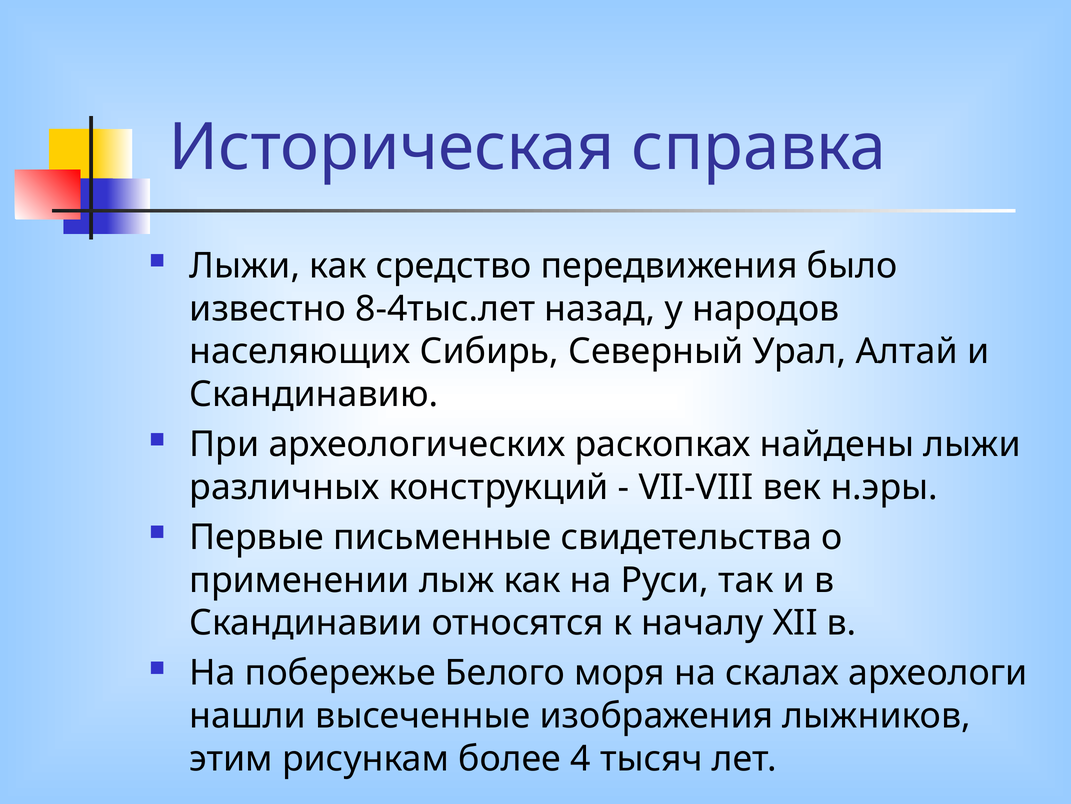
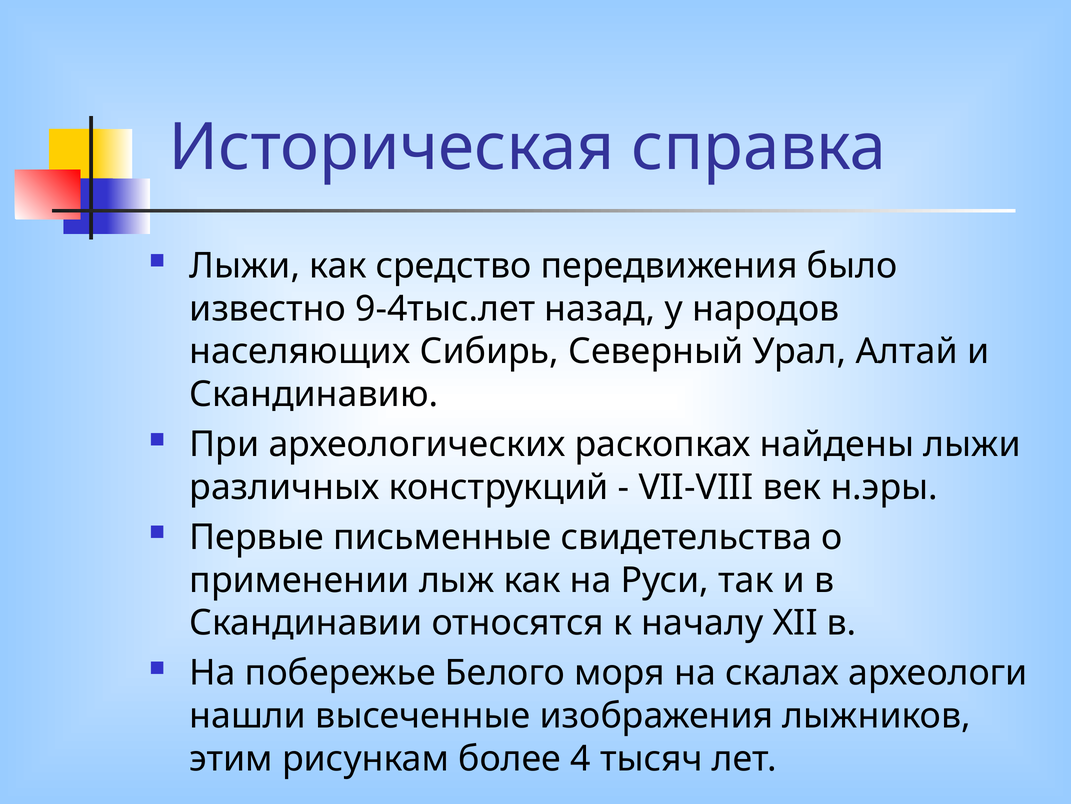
8-4тыс.лет: 8-4тыс.лет -> 9-4тыс.лет
